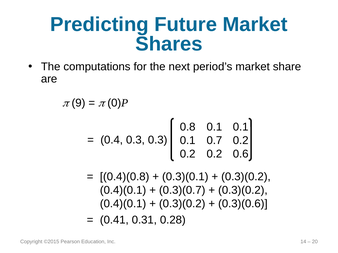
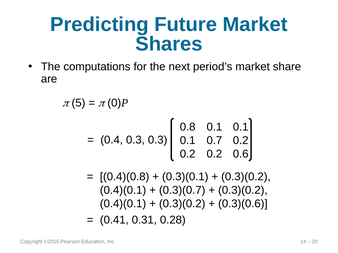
9: 9 -> 5
